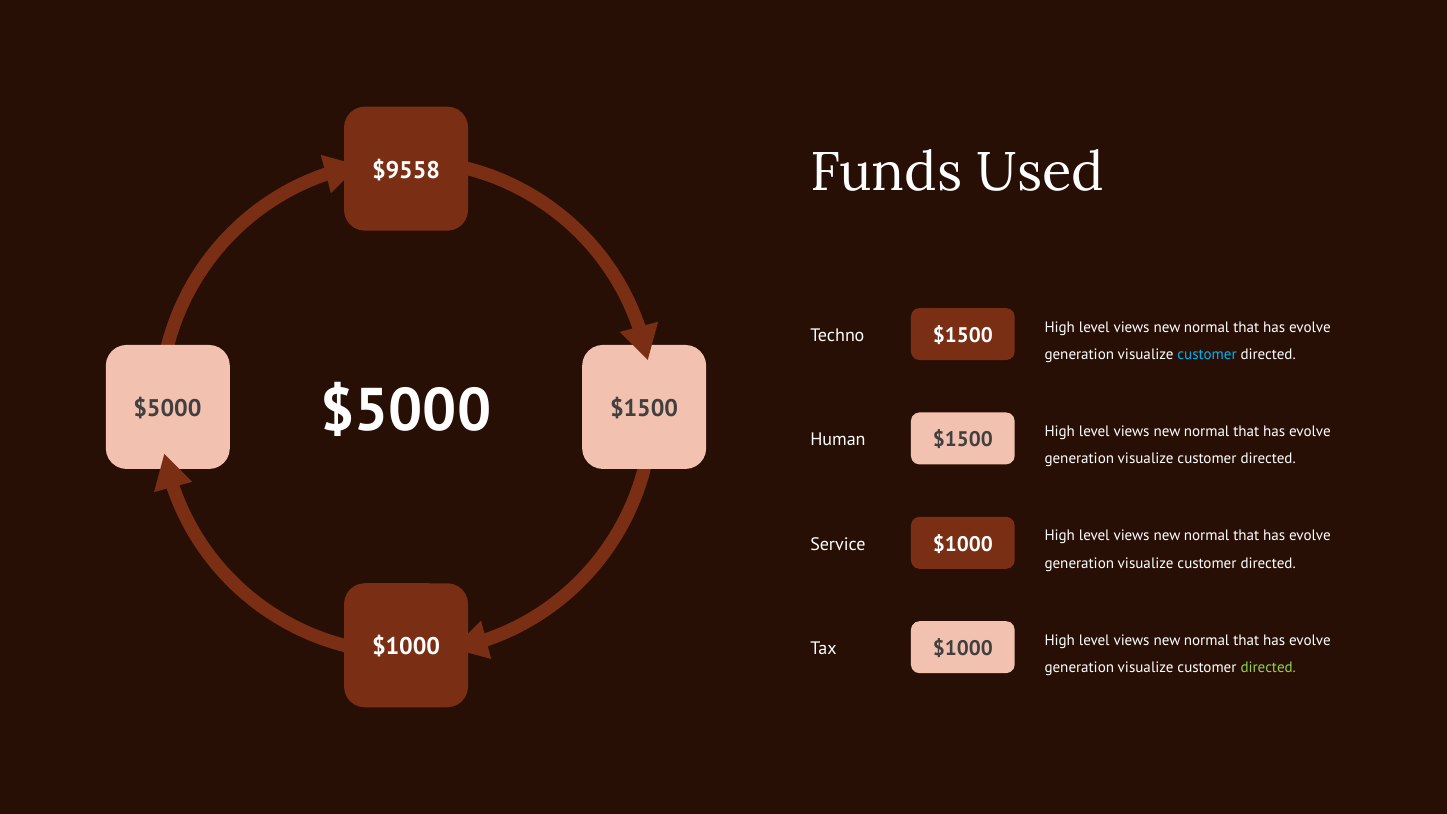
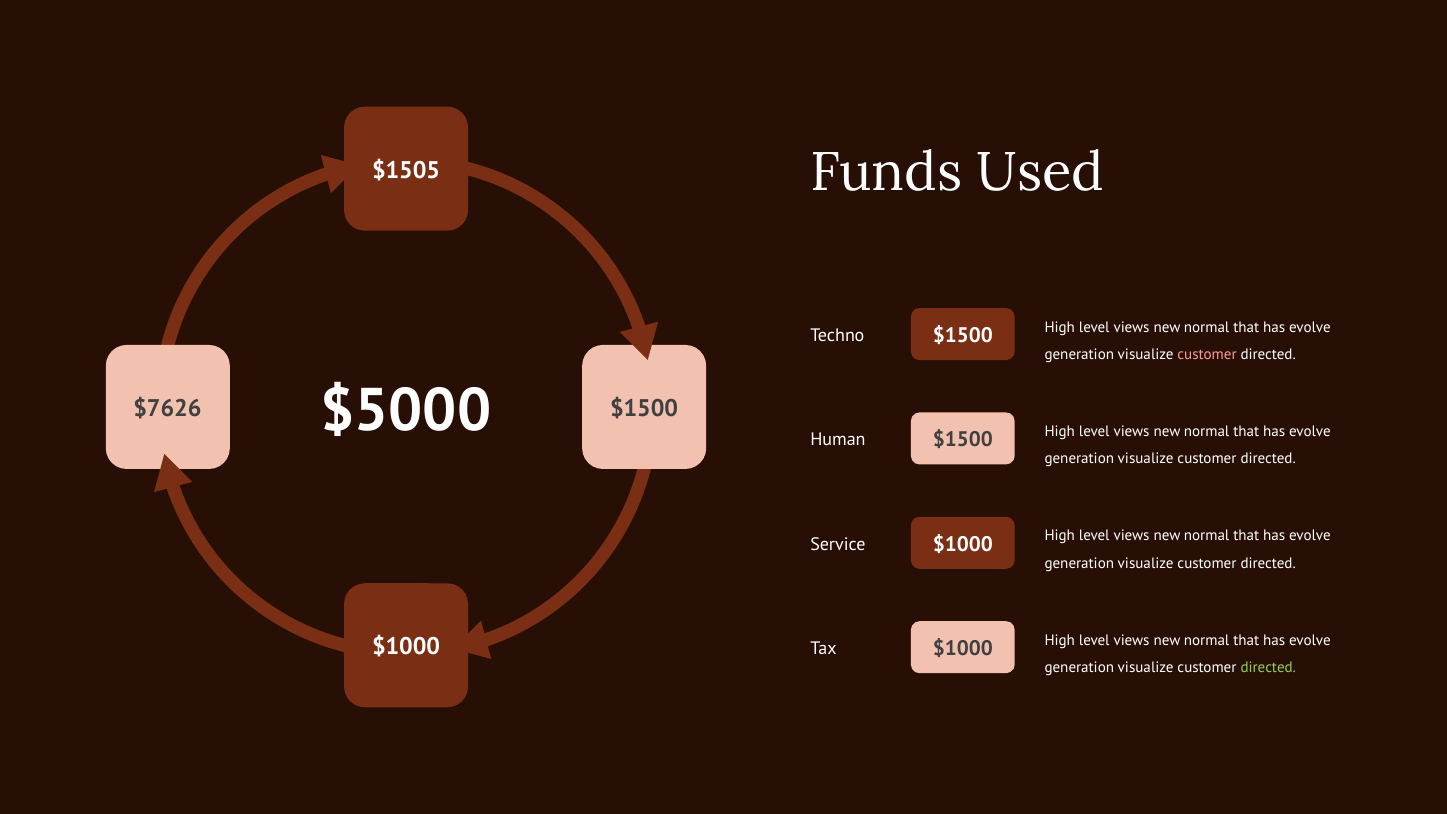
$9558: $9558 -> $1505
customer at (1207, 354) colour: light blue -> pink
$5000 at (167, 408): $5000 -> $7626
